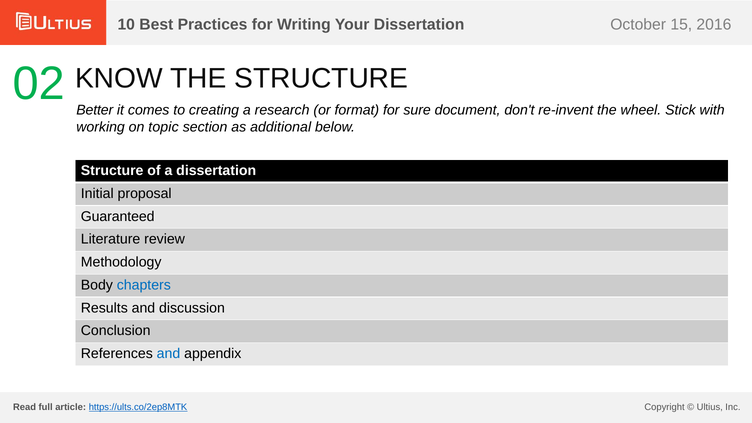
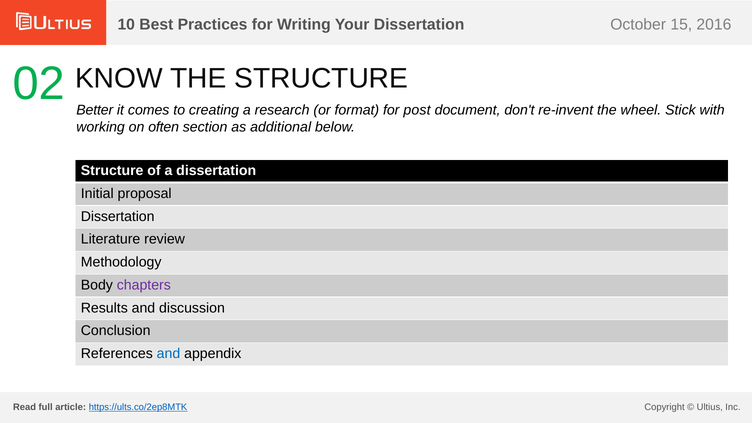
sure: sure -> post
topic: topic -> often
Guaranteed at (118, 216): Guaranteed -> Dissertation
chapters colour: blue -> purple
